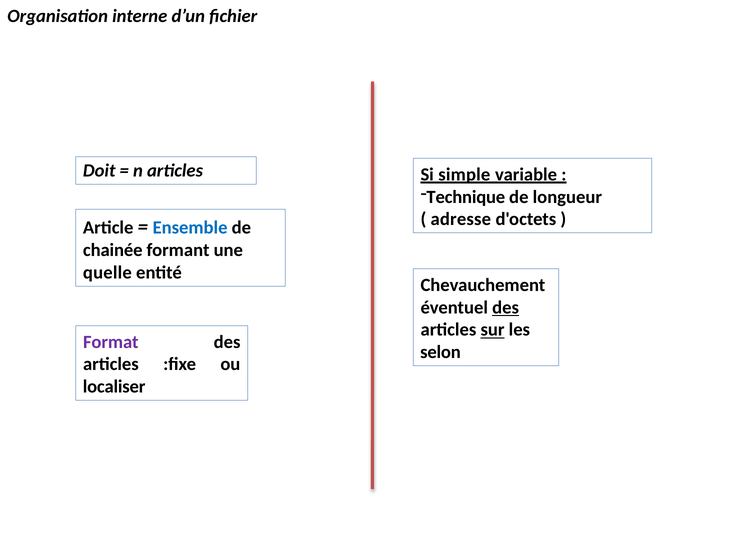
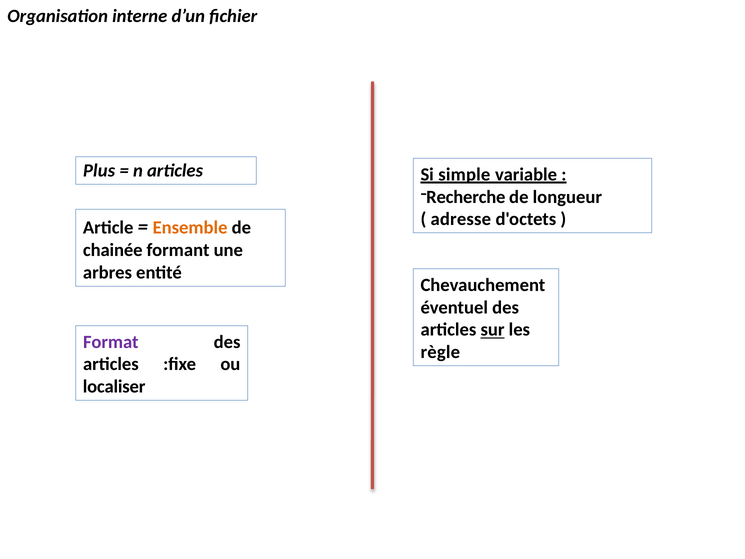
Doit: Doit -> Plus
Technique: Technique -> Recherche
Ensemble colour: blue -> orange
quelle: quelle -> arbres
des at (506, 307) underline: present -> none
selon: selon -> règle
